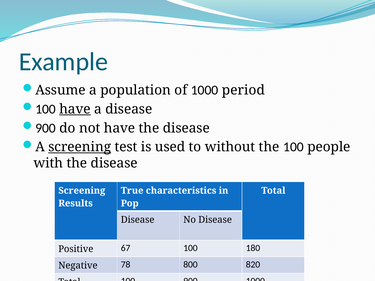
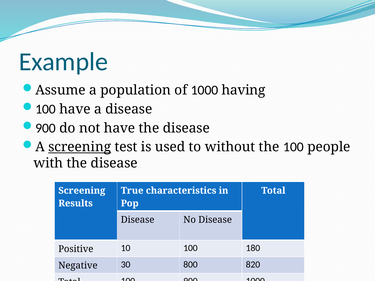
period: period -> having
have at (75, 109) underline: present -> none
67: 67 -> 10
78: 78 -> 30
